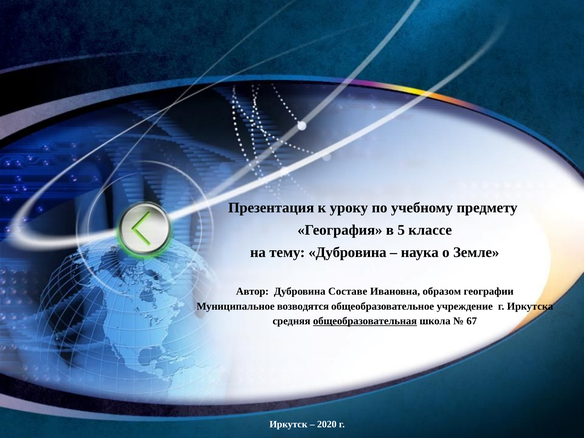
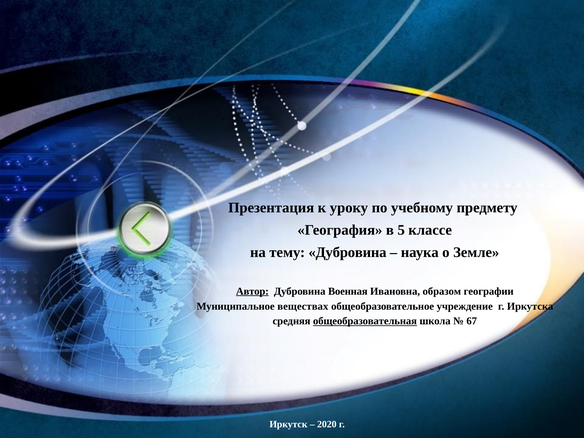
Автор underline: none -> present
Составе: Составе -> Военная
возводятся: возводятся -> веществах
